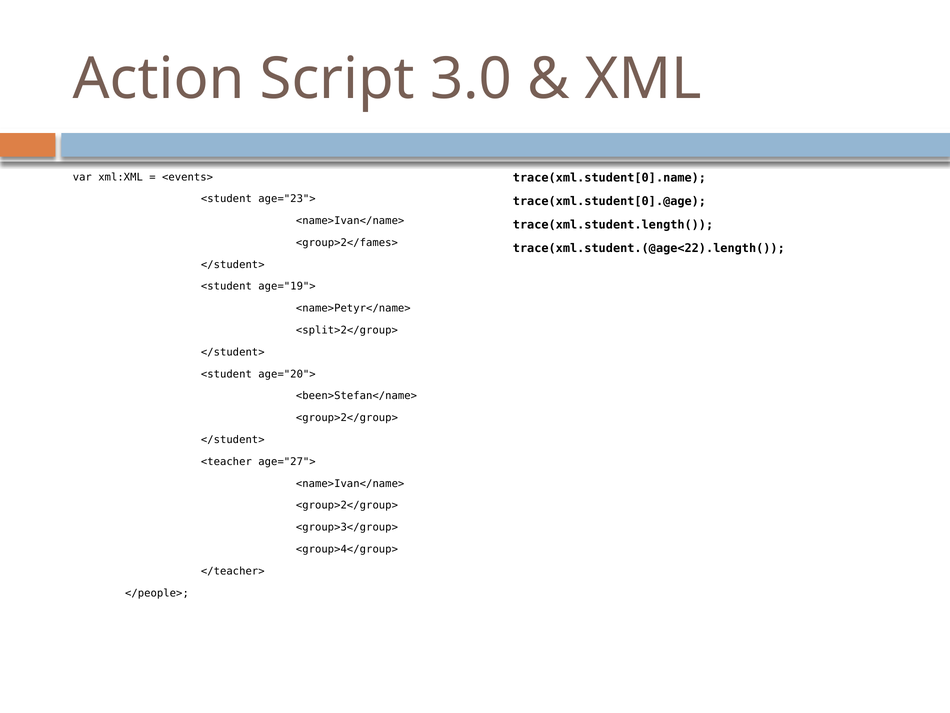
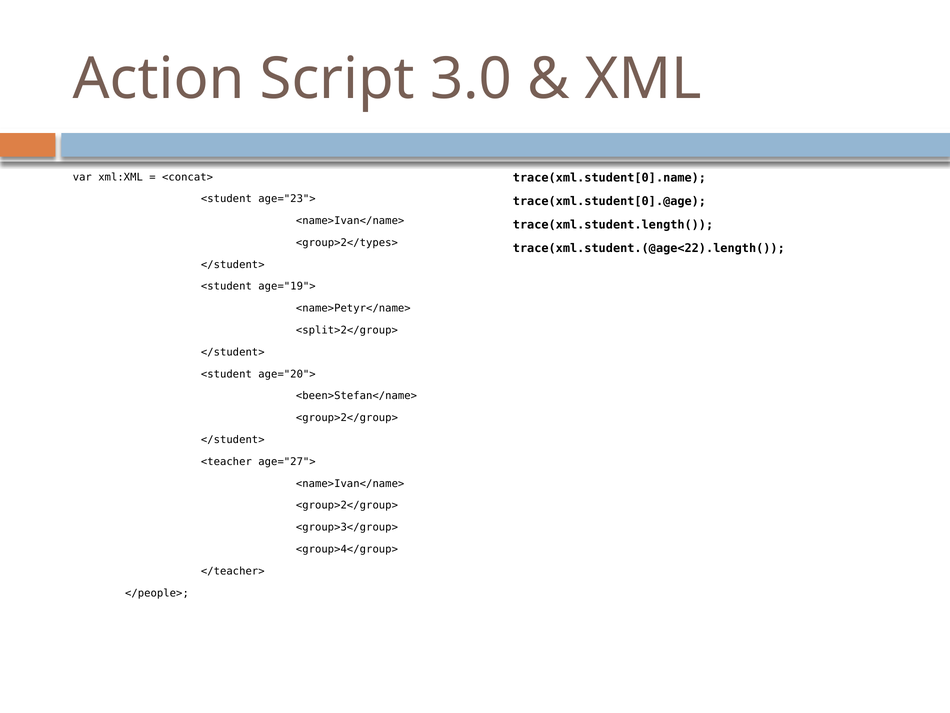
<events>: <events> -> <concat>
<group>2</fames>: <group>2</fames> -> <group>2</types>
